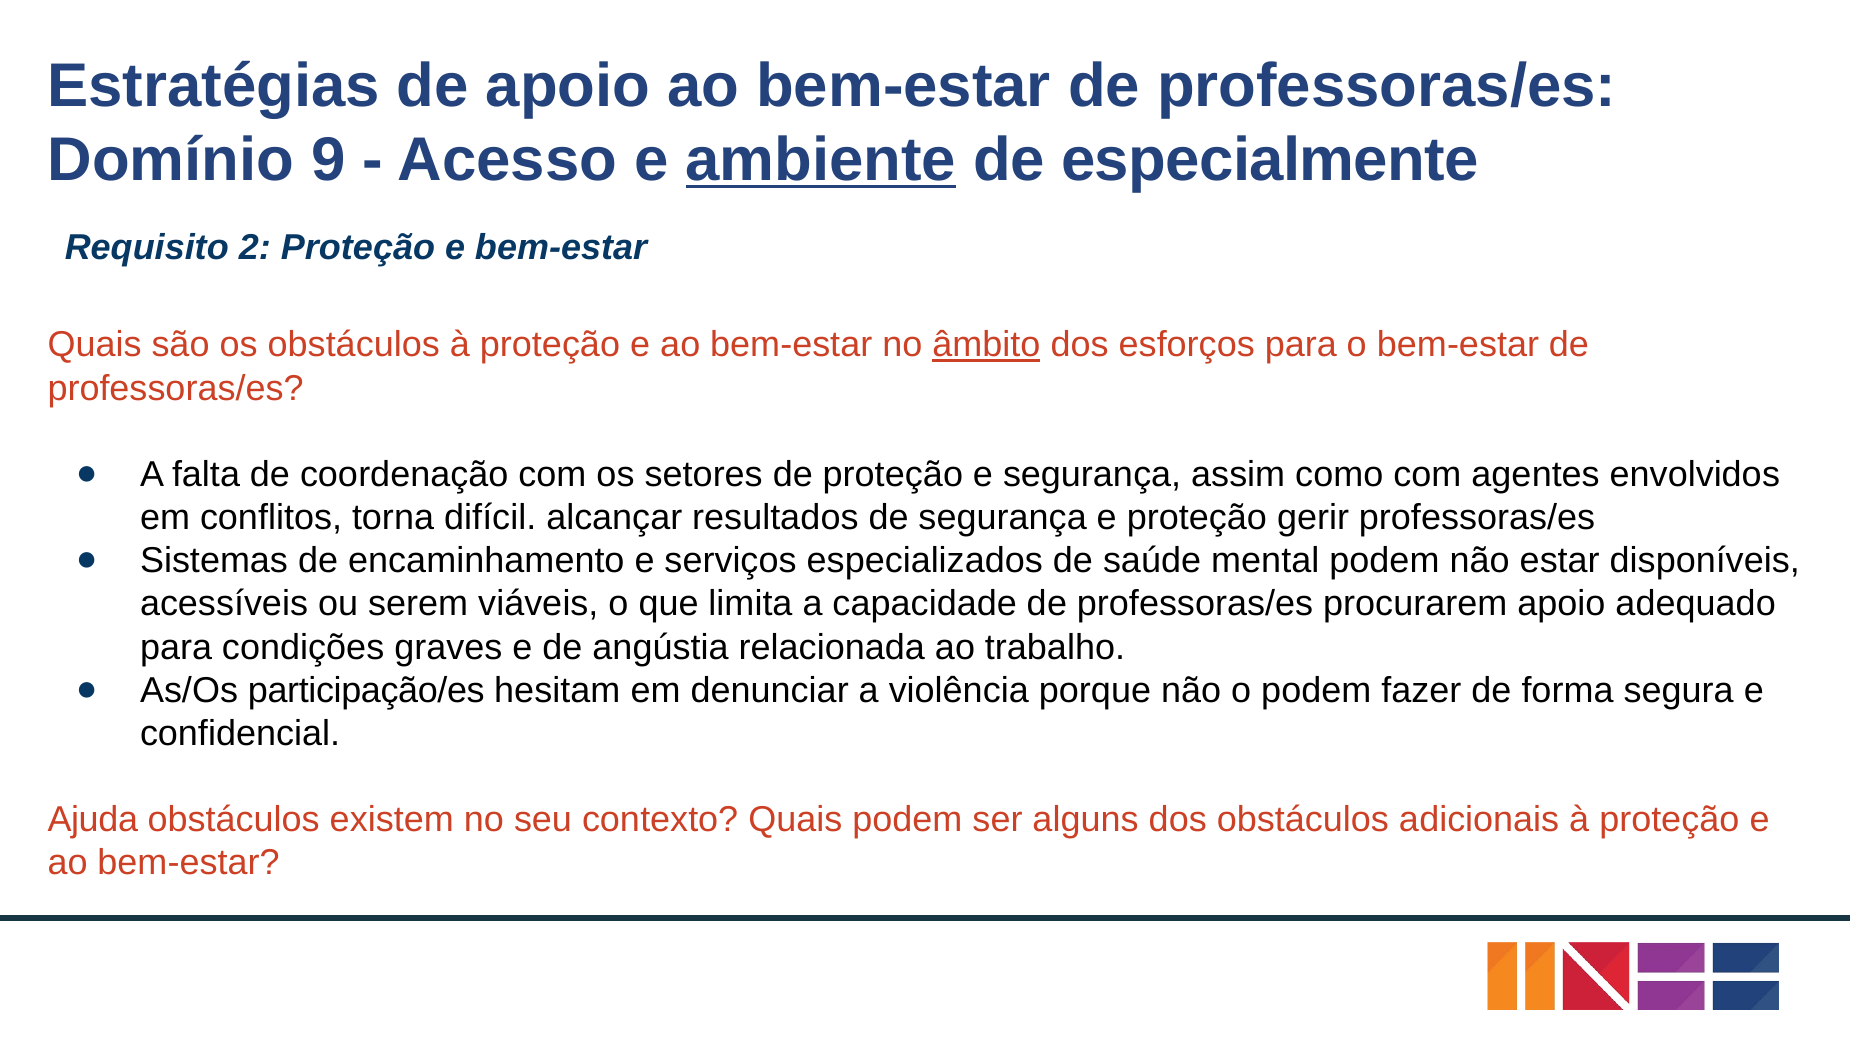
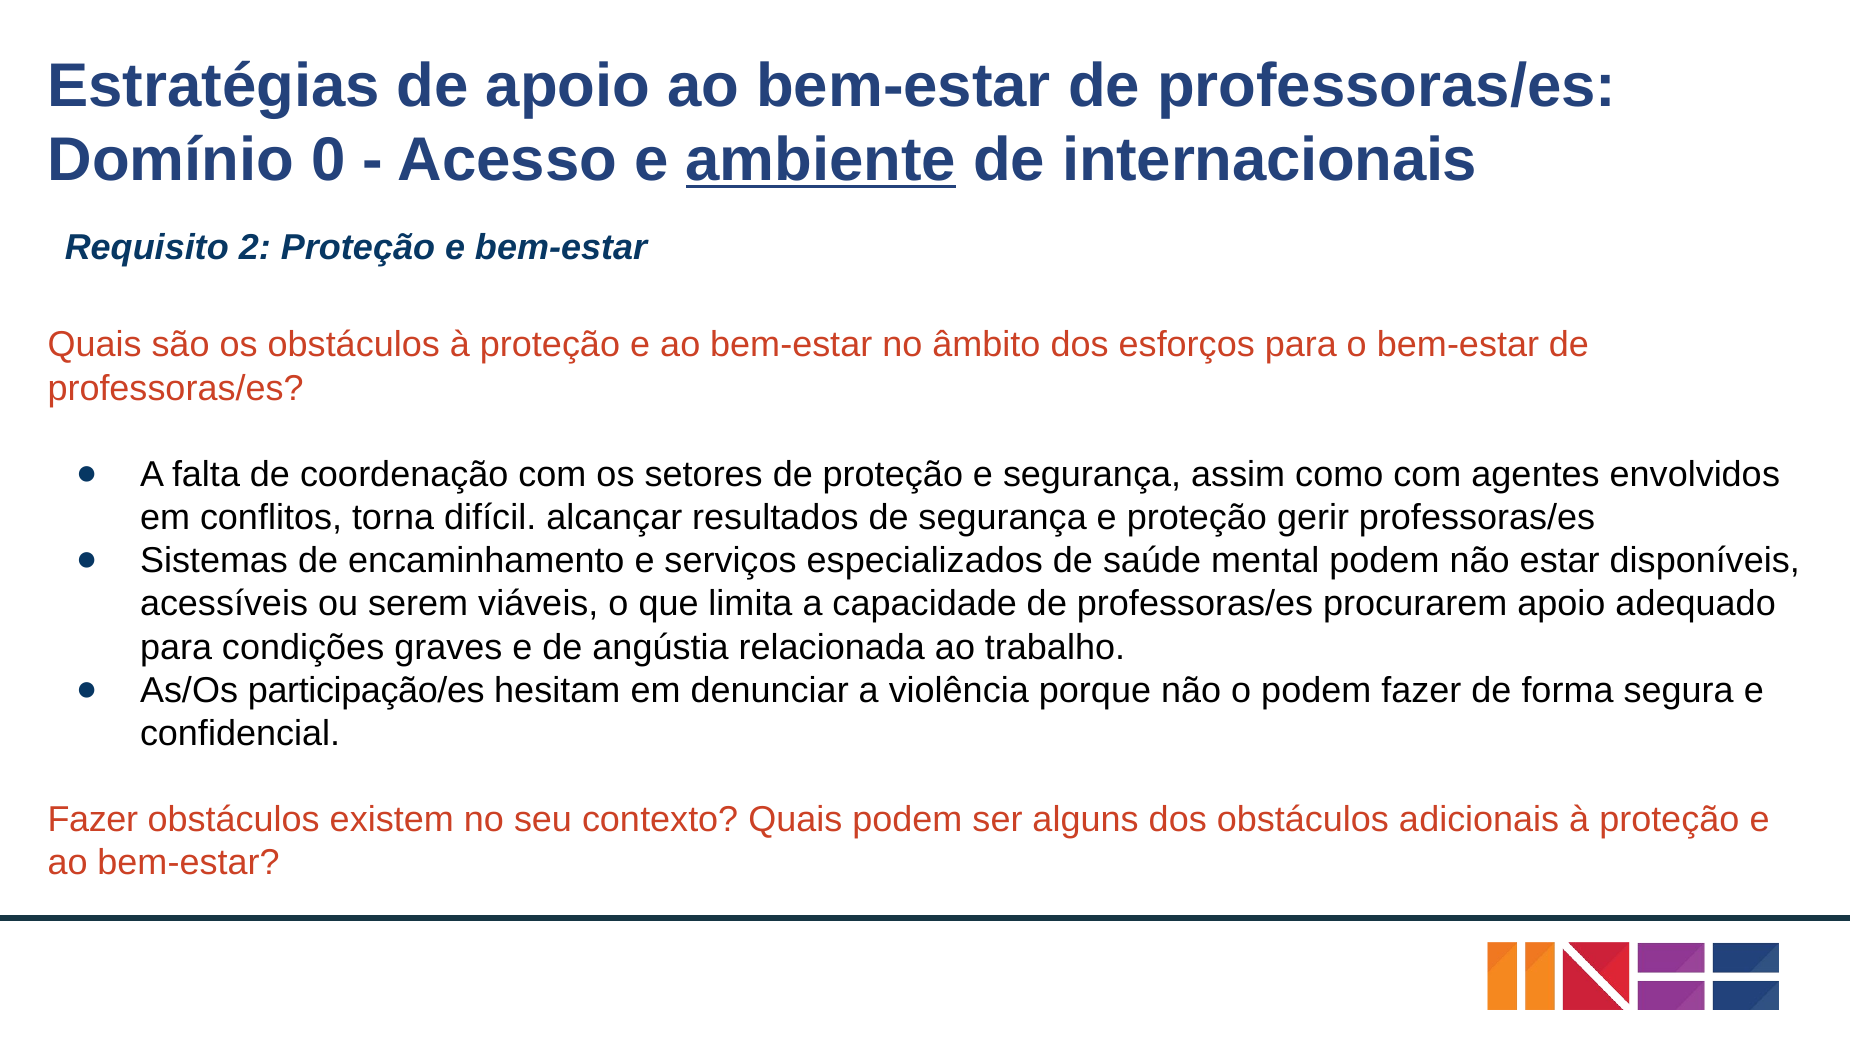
9: 9 -> 0
especialmente: especialmente -> internacionais
âmbito underline: present -> none
Ajuda at (93, 820): Ajuda -> Fazer
